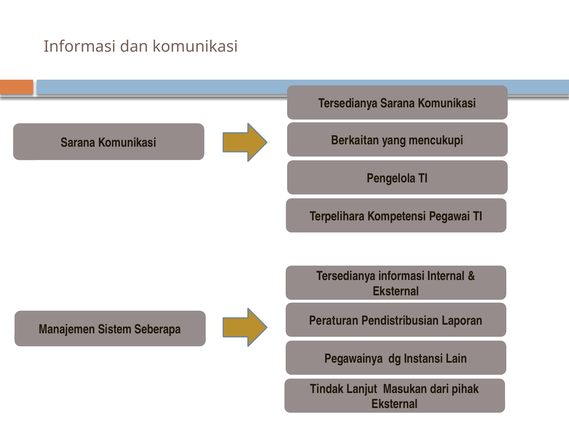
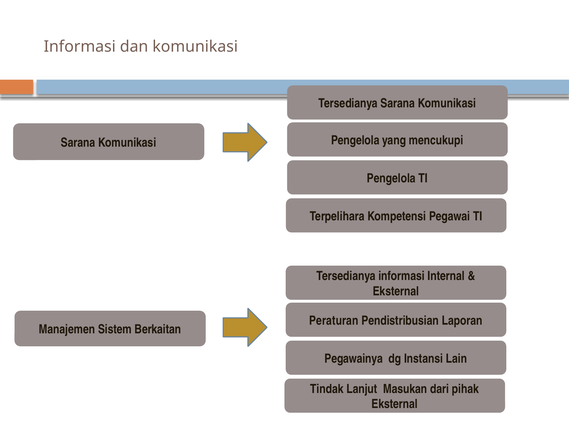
Berkaitan at (355, 140): Berkaitan -> Pengelola
Seberapa: Seberapa -> Berkaitan
